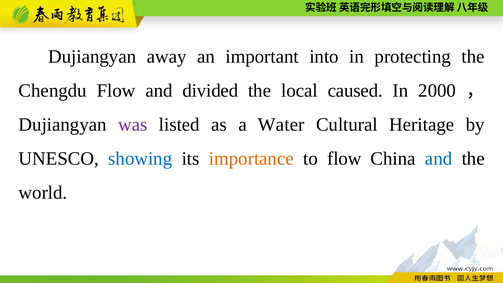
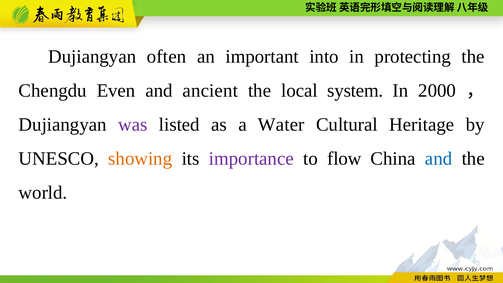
away: away -> often
Chengdu Flow: Flow -> Even
divided: divided -> ancient
caused: caused -> system
showing colour: blue -> orange
importance colour: orange -> purple
